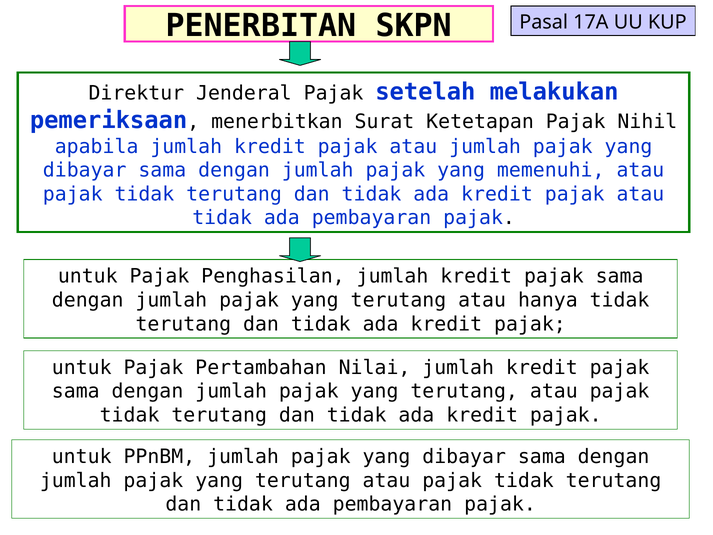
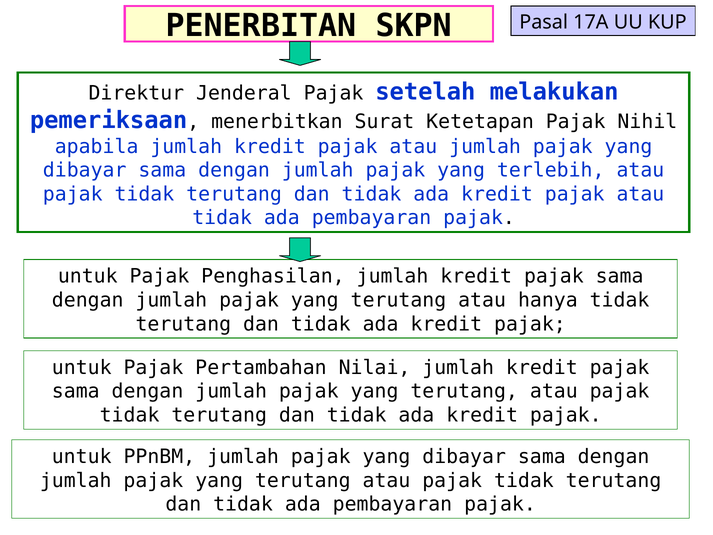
memenuhi: memenuhi -> terlebih
